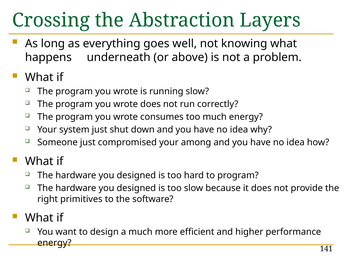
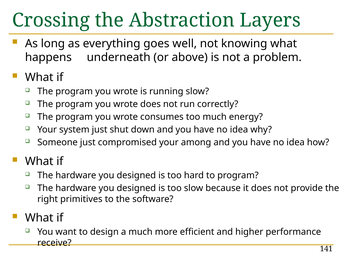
energy at (54, 243): energy -> receive
